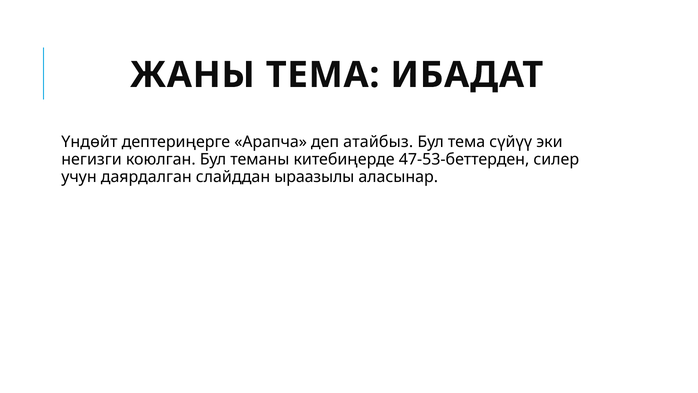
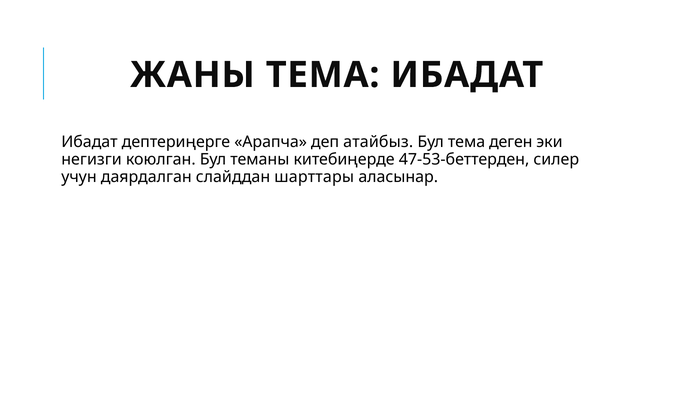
Үндөйт at (89, 142): Үндөйт -> Ибадат
сүйүү: сүйүү -> деген
ыраазылы: ыраазылы -> шарттары
